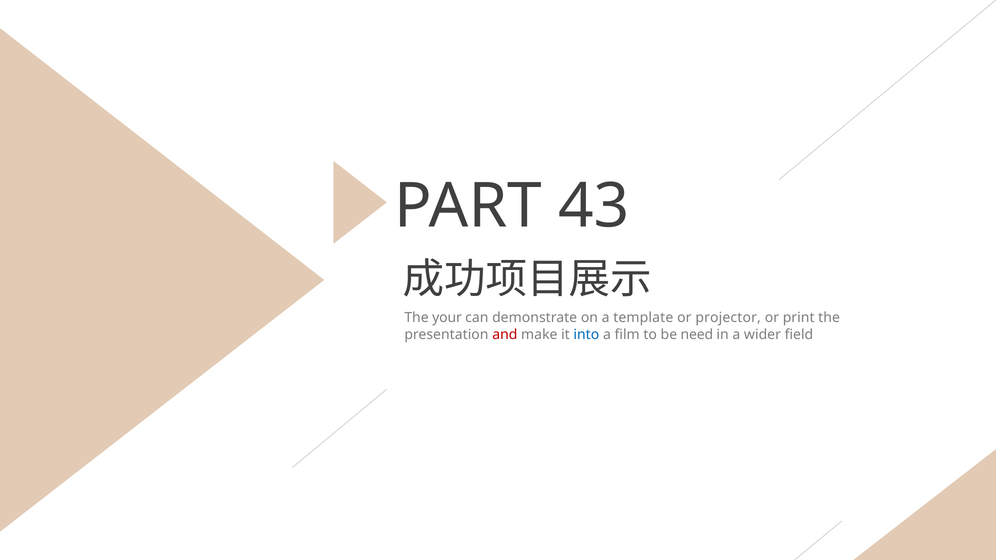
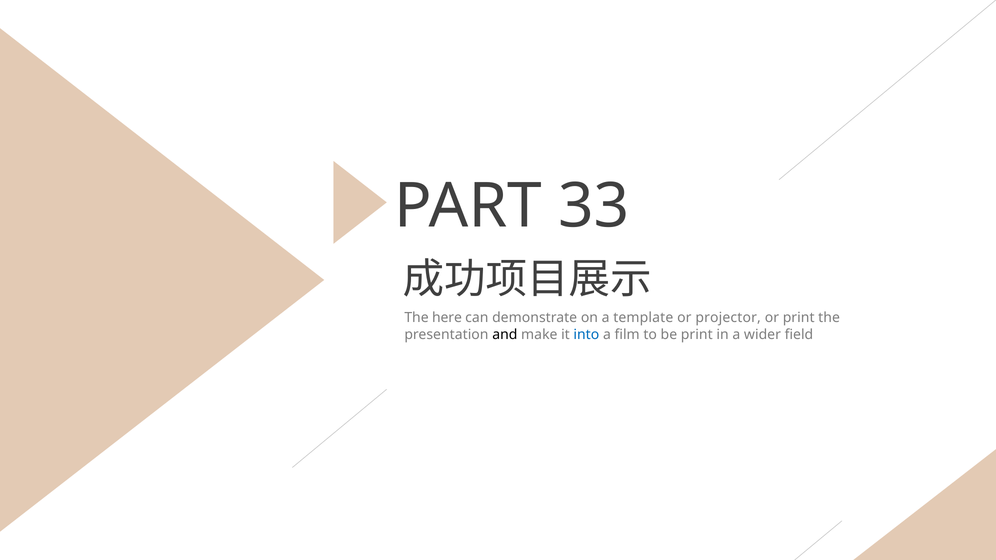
43: 43 -> 33
your: your -> here
and colour: red -> black
be need: need -> print
